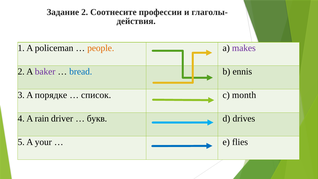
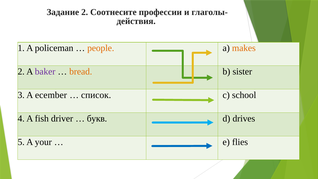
makes colour: purple -> orange
bread colour: blue -> orange
ennis: ennis -> sister
порядке: порядке -> ecember
month: month -> school
rain: rain -> fish
